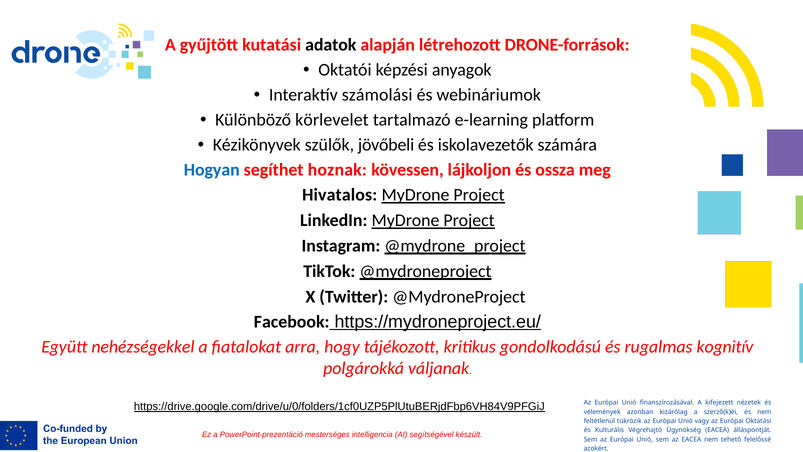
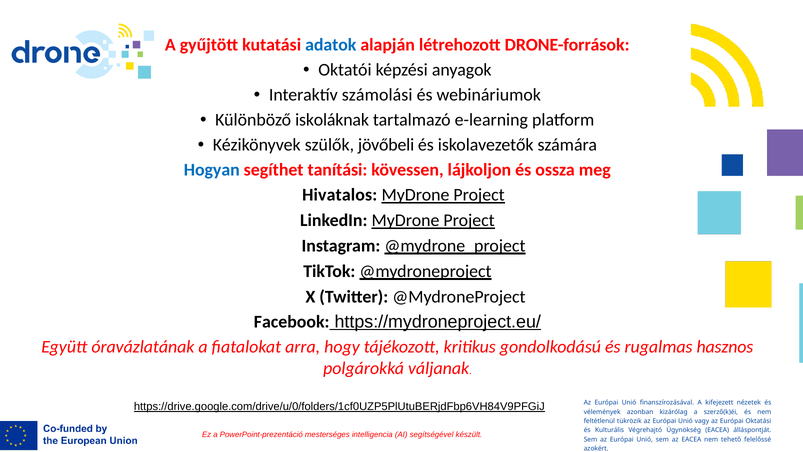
adatok colour: black -> blue
körlevelet: körlevelet -> iskoláknak
hoznak: hoznak -> tanítási
nehézségekkel: nehézségekkel -> óravázlatának
kognitív: kognitív -> hasznos
